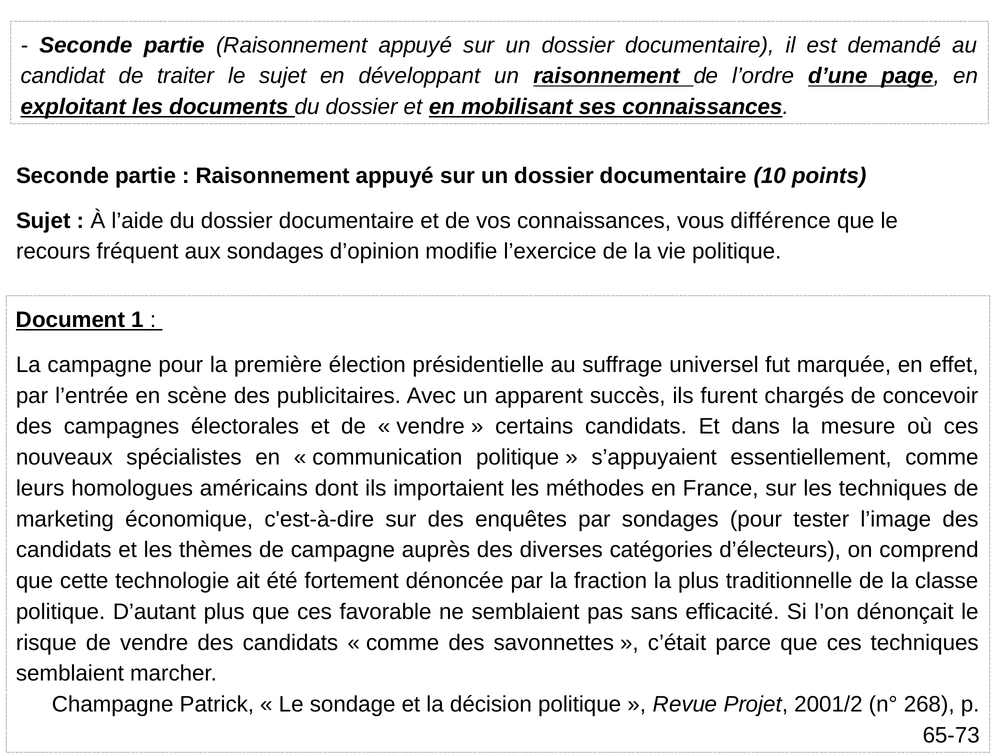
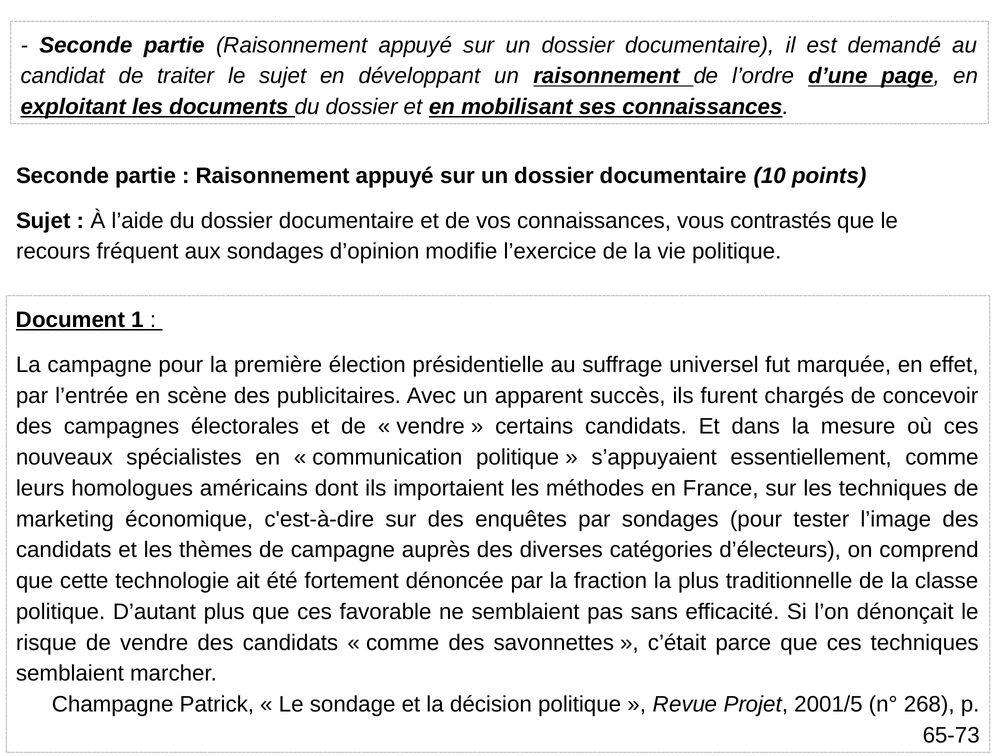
différence: différence -> contrastés
2001/2: 2001/2 -> 2001/5
